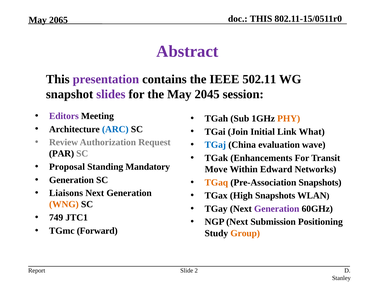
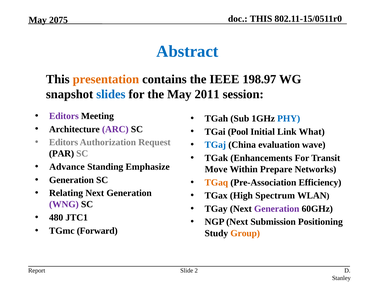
2065: 2065 -> 2075
Abstract colour: purple -> blue
presentation colour: purple -> orange
502.11: 502.11 -> 198.97
slides colour: purple -> blue
2045: 2045 -> 2011
PHY colour: orange -> blue
ARC colour: blue -> purple
Join: Join -> Pool
Review at (64, 142): Review -> Editors
Proposal: Proposal -> Advance
Mandatory: Mandatory -> Emphasize
Edward: Edward -> Prepare
Pre-Association Snapshots: Snapshots -> Efficiency
Liaisons: Liaisons -> Relating
High Snapshots: Snapshots -> Spectrum
WNG colour: orange -> purple
749: 749 -> 480
